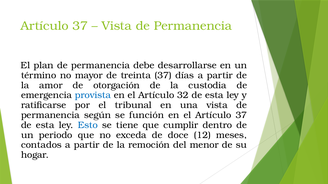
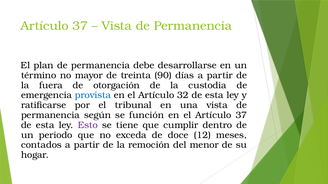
treinta 37: 37 -> 90
amor: amor -> fuera
Esto colour: blue -> purple
